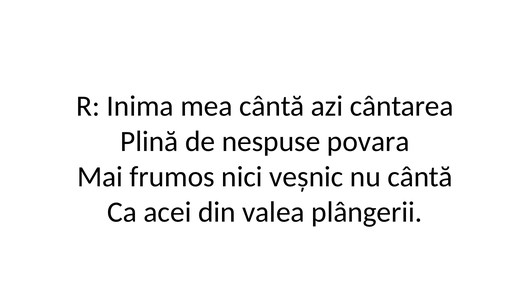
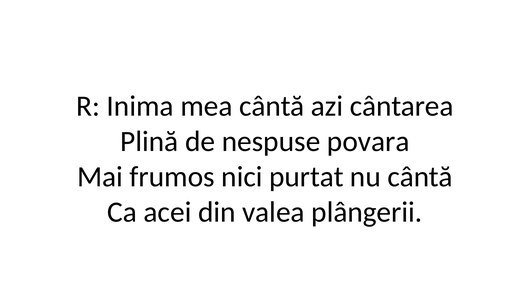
veșnic: veșnic -> purtat
